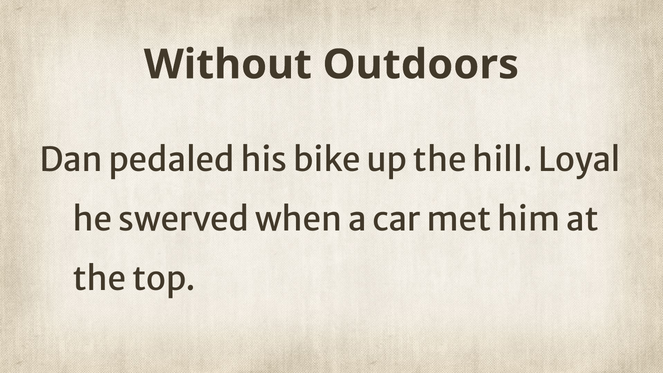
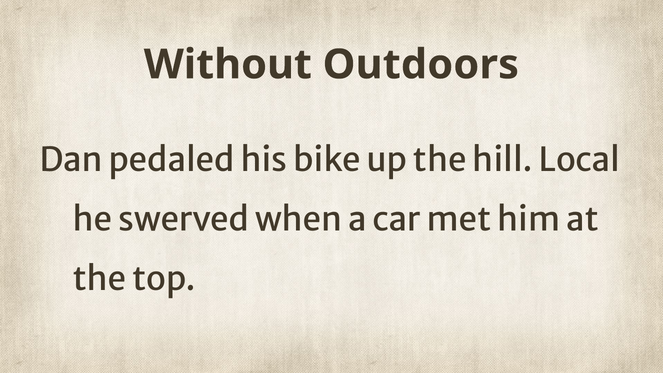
Loyal: Loyal -> Local
